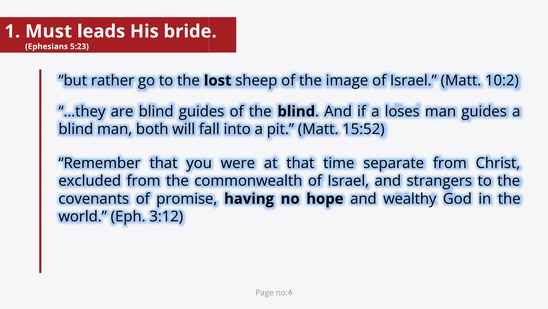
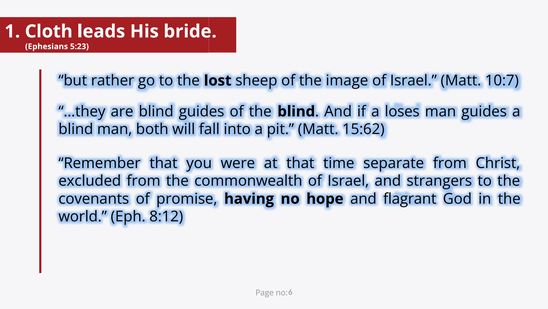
Must: Must -> Cloth
10:2: 10:2 -> 10:7
15:52: 15:52 -> 15:62
wealthy: wealthy -> flagrant
3:12: 3:12 -> 8:12
